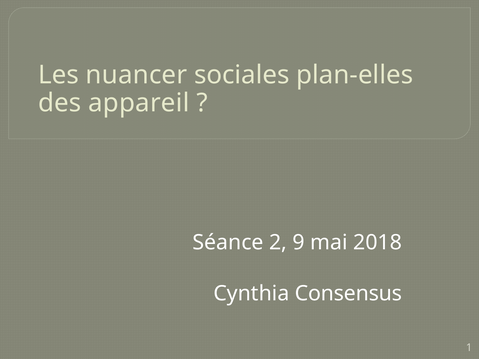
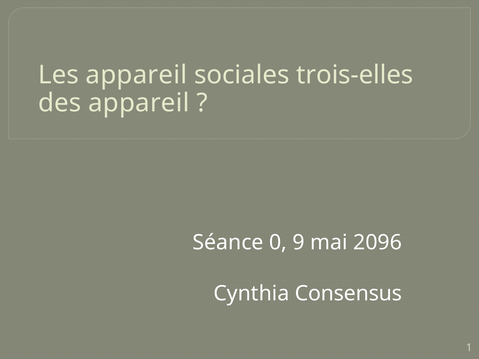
Les nuancer: nuancer -> appareil
plan-elles: plan-elles -> trois-elles
2: 2 -> 0
2018: 2018 -> 2096
